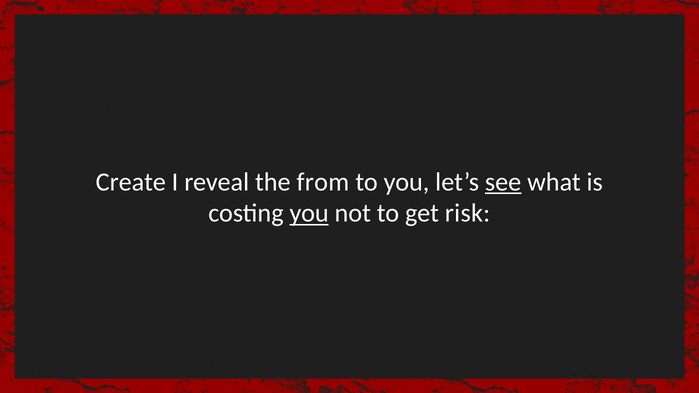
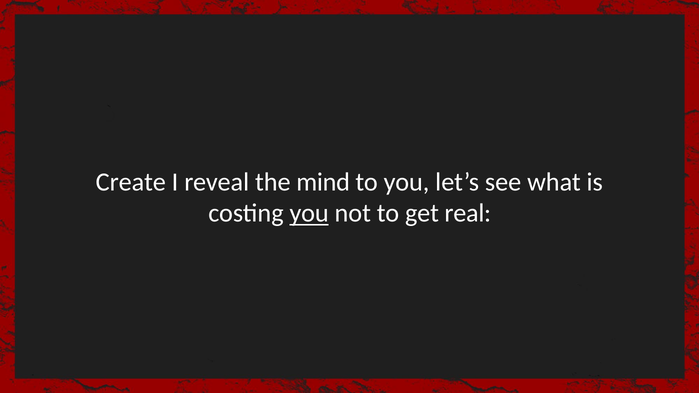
from: from -> mind
see underline: present -> none
risk: risk -> real
